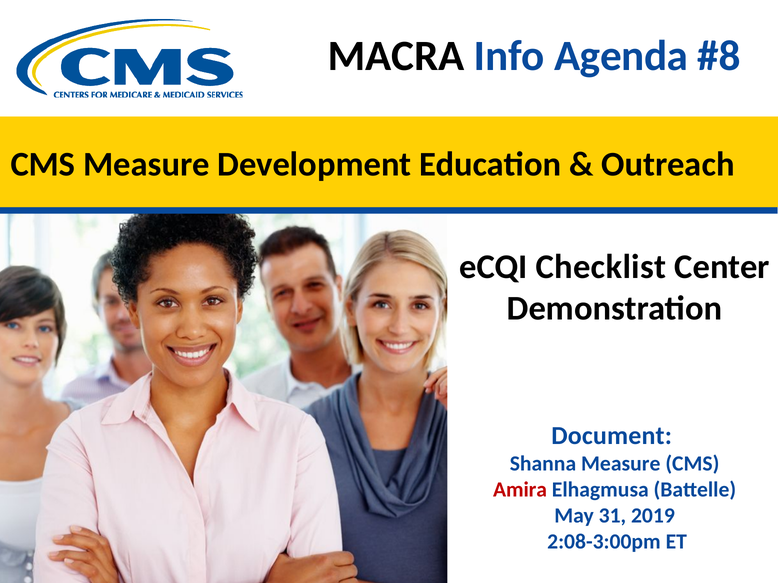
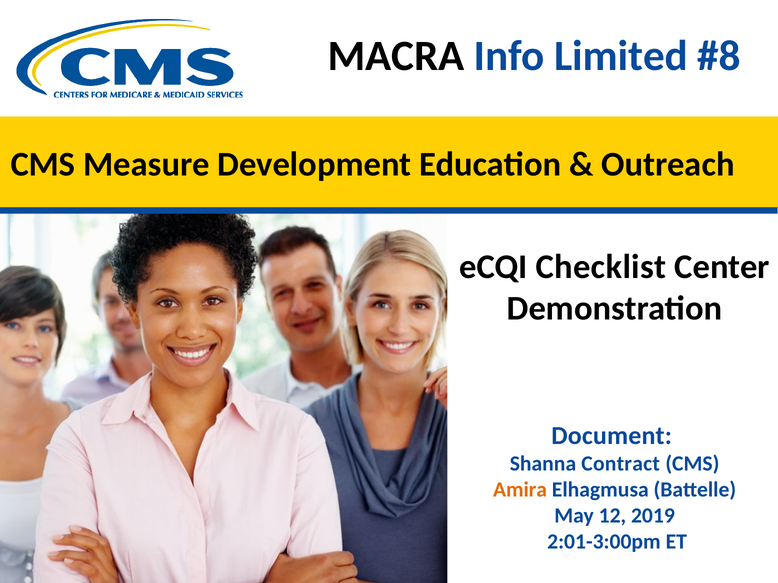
Agenda: Agenda -> Limited
Shanna Measure: Measure -> Contract
Amira colour: red -> orange
31: 31 -> 12
2:08-3:00pm: 2:08-3:00pm -> 2:01-3:00pm
